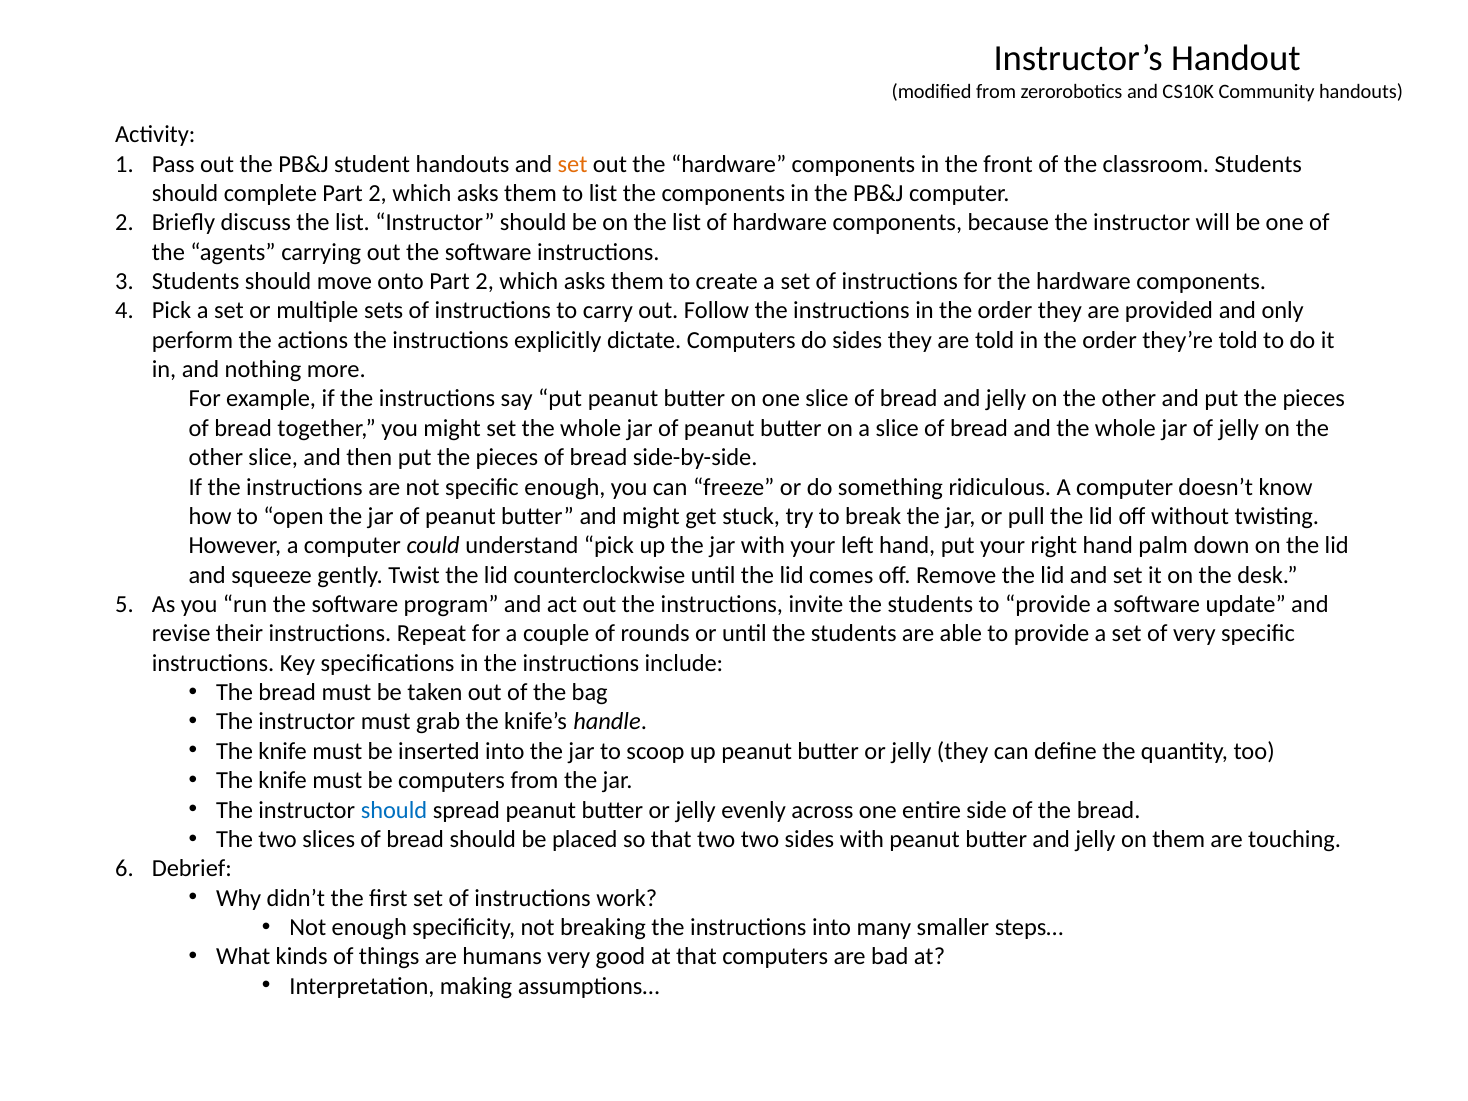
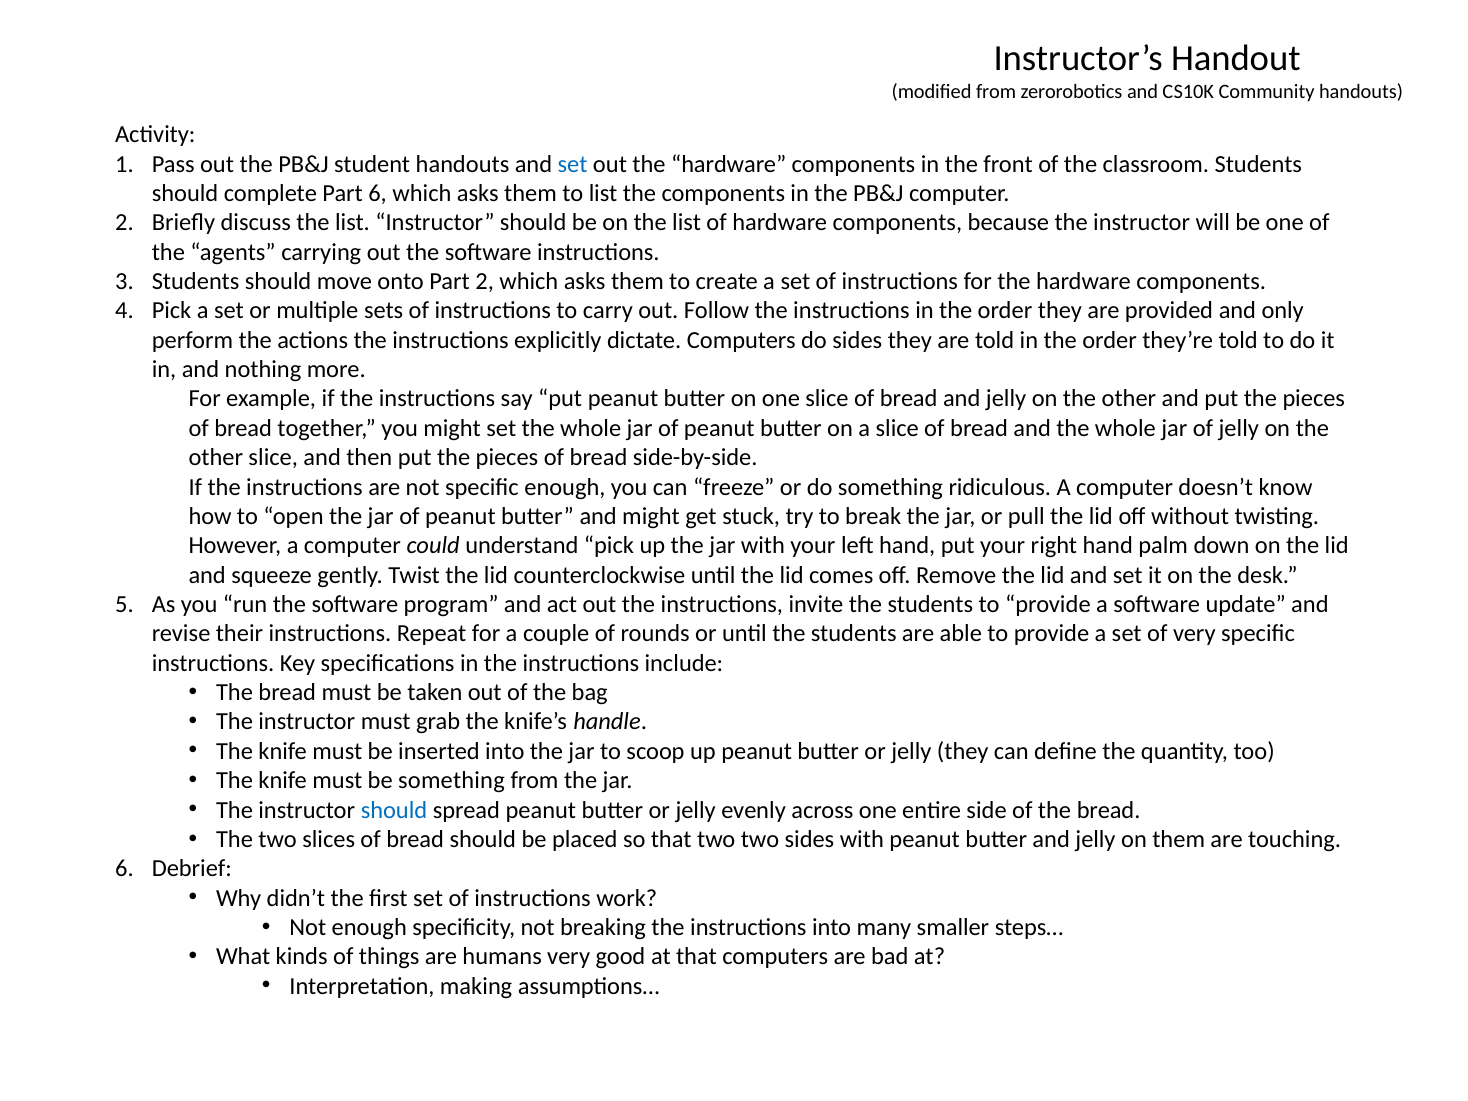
set at (573, 164) colour: orange -> blue
complete Part 2: 2 -> 6
be computers: computers -> something
